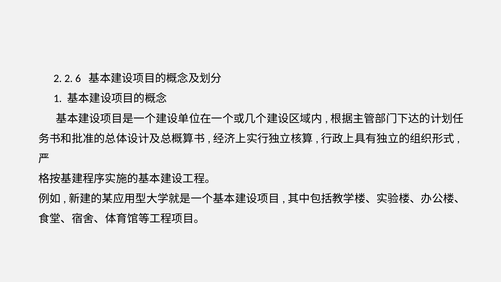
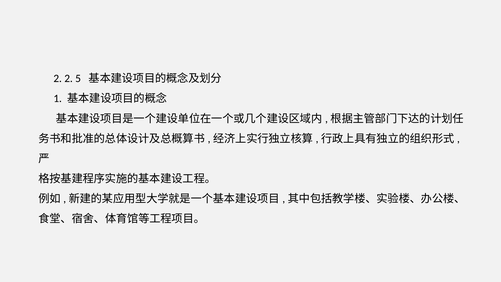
6: 6 -> 5
